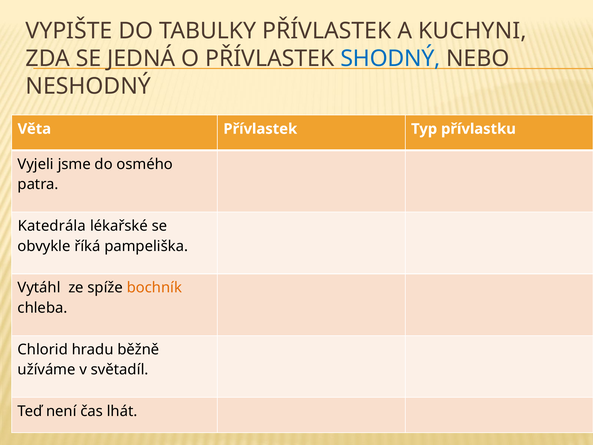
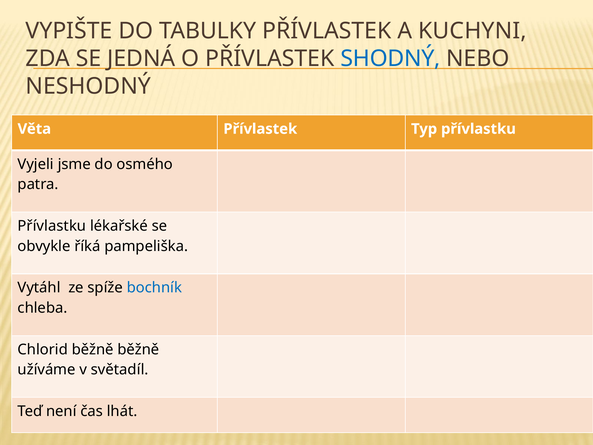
Katedrála at (52, 226): Katedrála -> Přívlastku
bochník colour: orange -> blue
Chlorid hradu: hradu -> běžně
